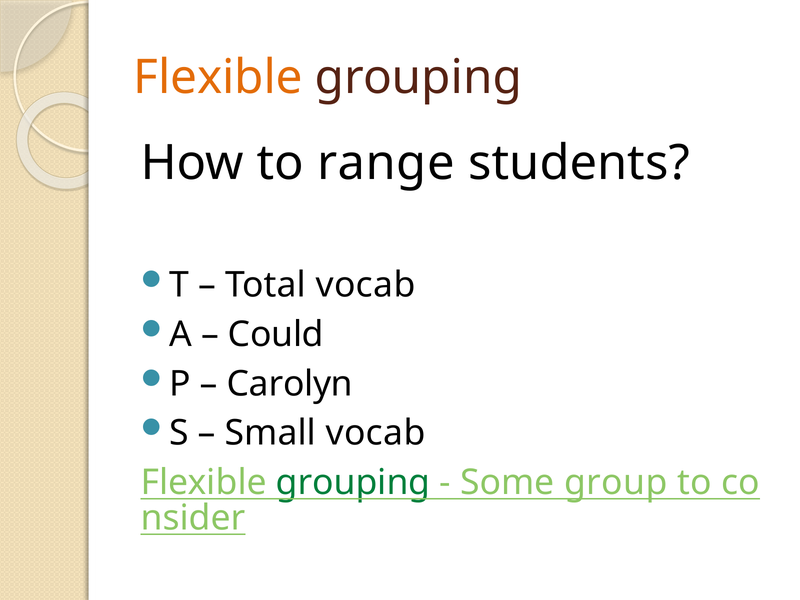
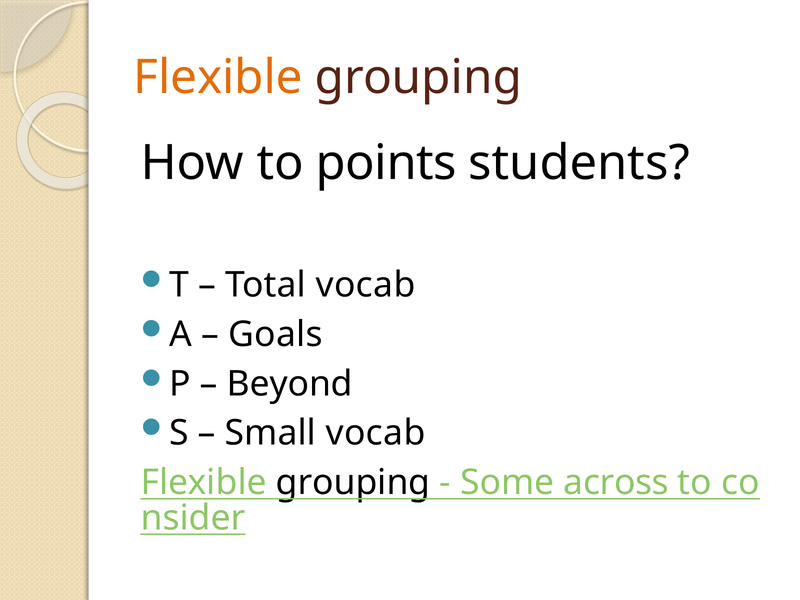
range: range -> points
Could: Could -> Goals
Carolyn: Carolyn -> Beyond
grouping at (353, 483) colour: green -> black
group: group -> across
